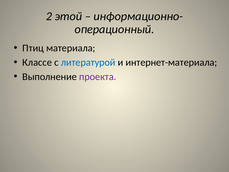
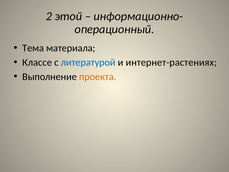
Птиц: Птиц -> Тема
интернет-материала: интернет-материала -> интернет-растениях
проекта colour: purple -> orange
